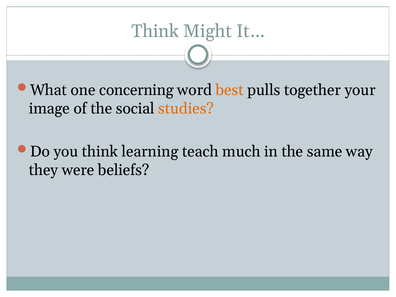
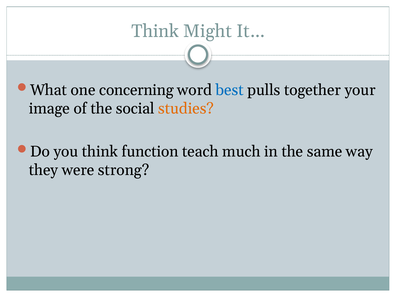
best colour: orange -> blue
learning: learning -> function
beliefs: beliefs -> strong
